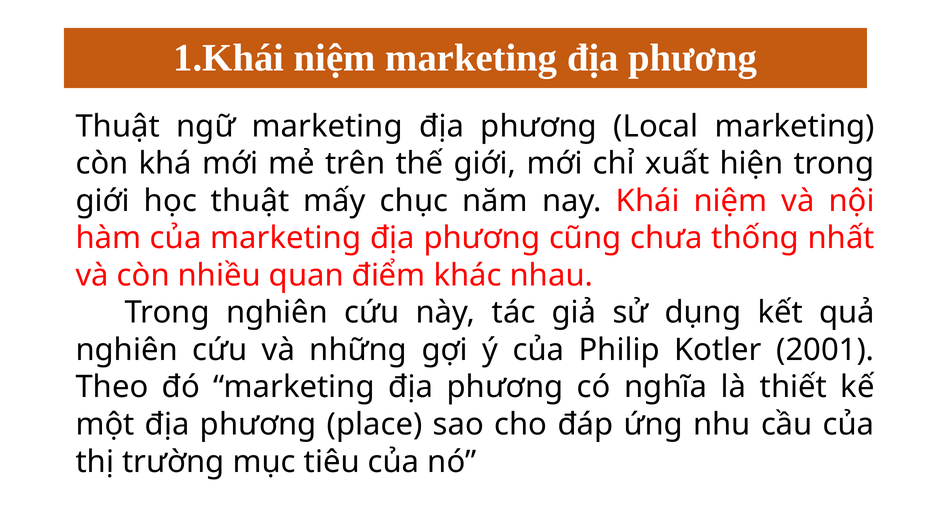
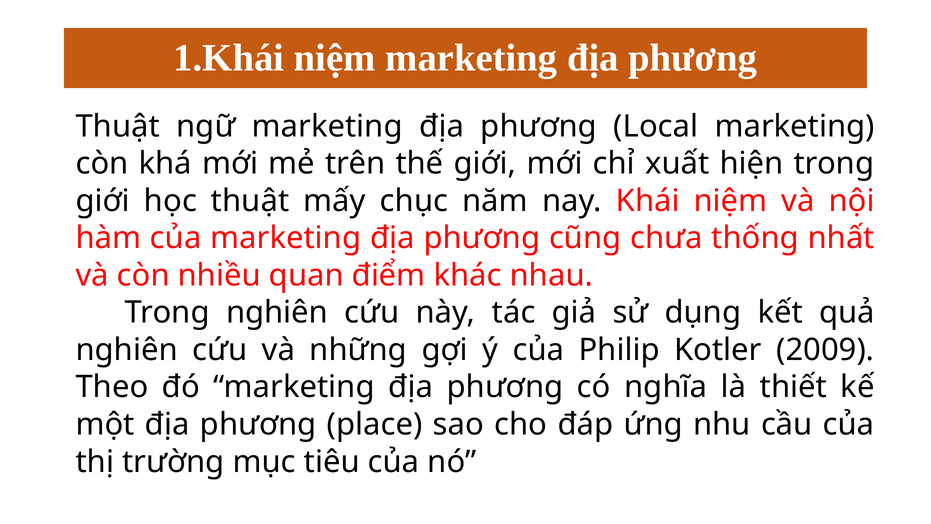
2001: 2001 -> 2009
